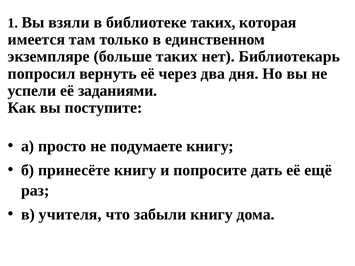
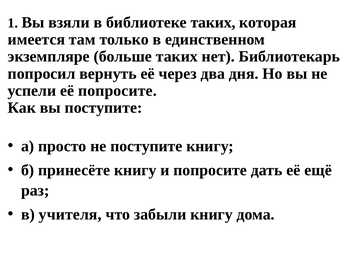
её заданиями: заданиями -> попросите
не подумаете: подумаете -> поступите
